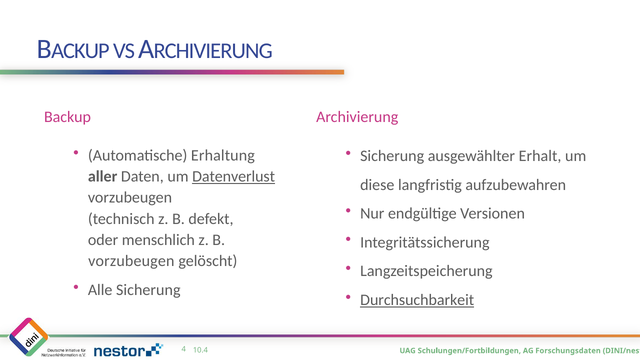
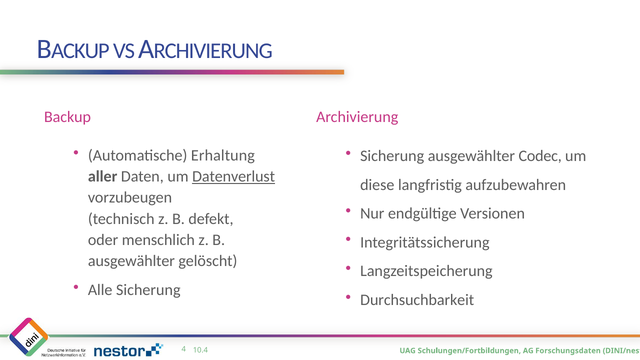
Erhalt: Erhalt -> Codec
vorzubeugen at (131, 261): vorzubeugen -> ausgewählter
Durchsuchbarkeit underline: present -> none
